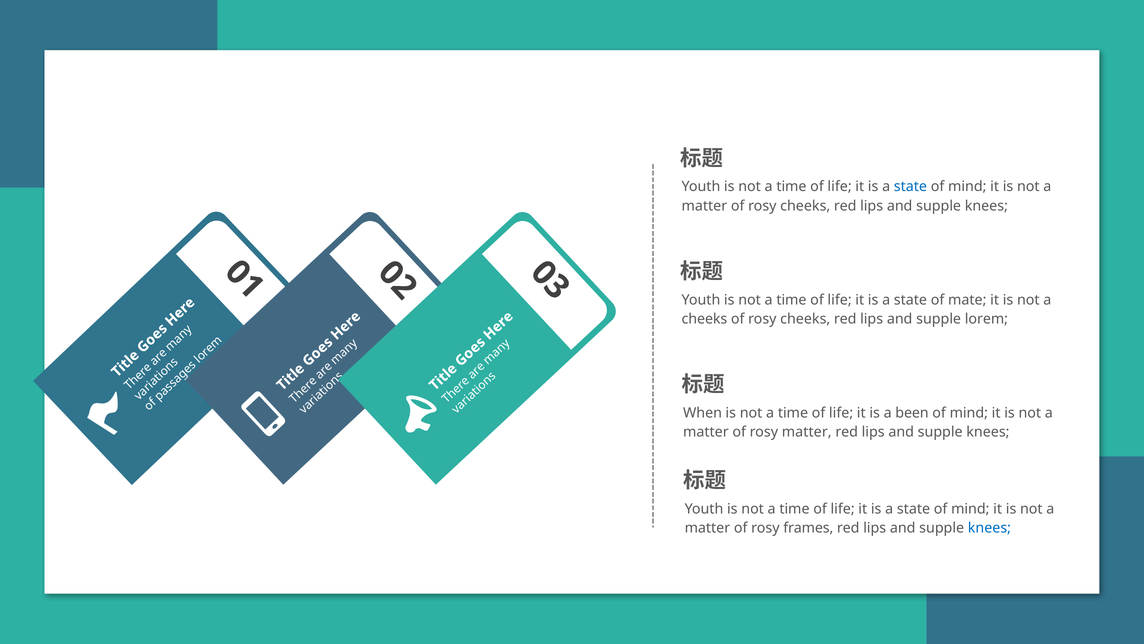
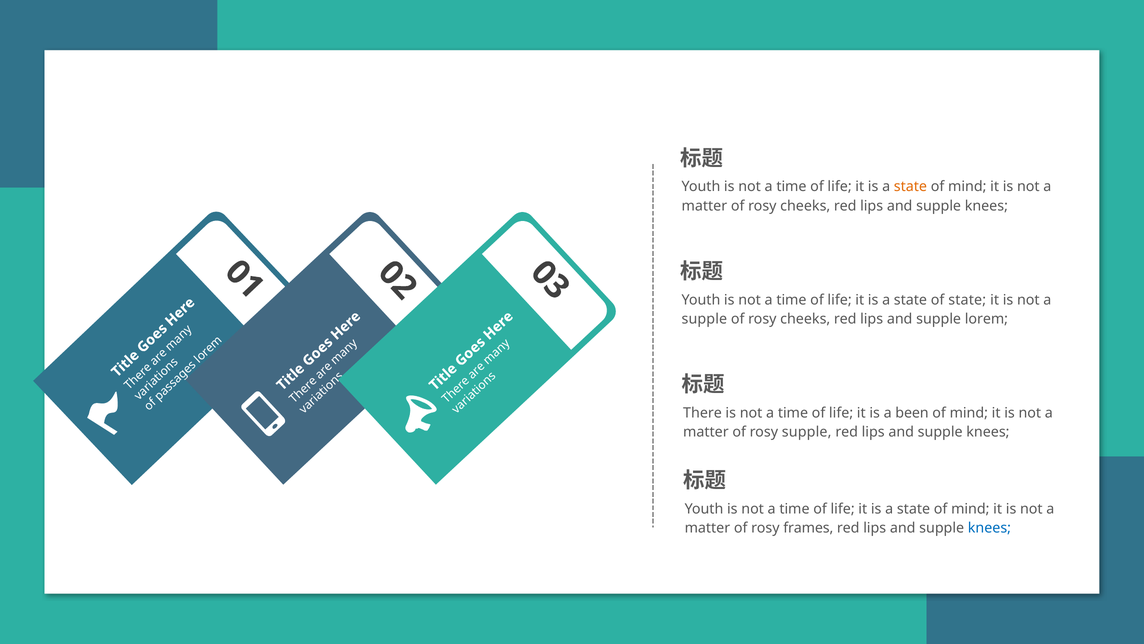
state at (910, 187) colour: blue -> orange
of mate: mate -> state
cheeks at (704, 319): cheeks -> supple
When: When -> There
rosy matter: matter -> supple
